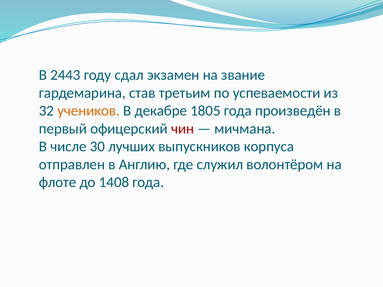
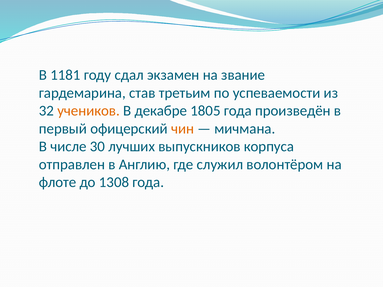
2443: 2443 -> 1181
чин colour: red -> orange
1408: 1408 -> 1308
